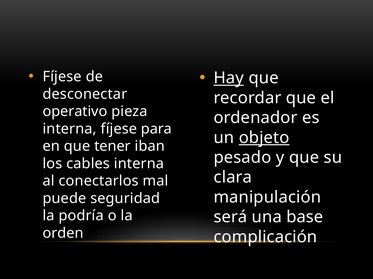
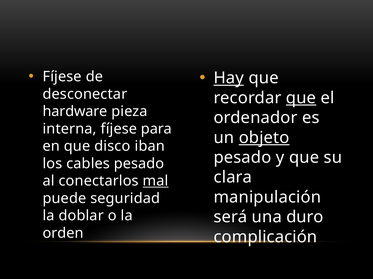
que at (301, 98) underline: none -> present
operativo: operativo -> hardware
tener: tener -> disco
cables interna: interna -> pesado
mal underline: none -> present
podría: podría -> doblar
base: base -> duro
